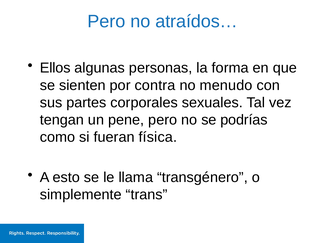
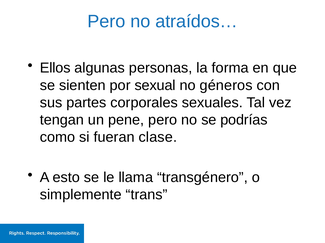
contra: contra -> sexual
menudo: menudo -> géneros
física: física -> clase
